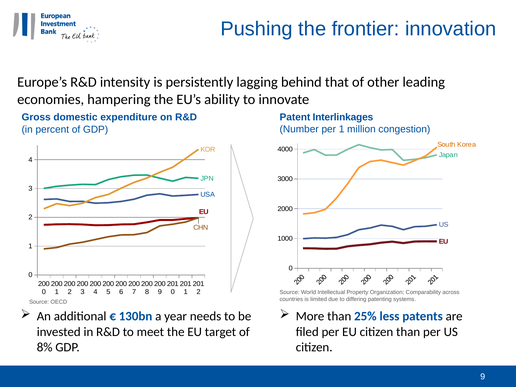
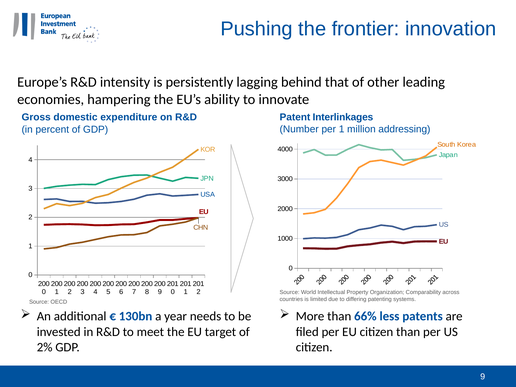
congestion: congestion -> addressing
25%: 25% -> 66%
8%: 8% -> 2%
